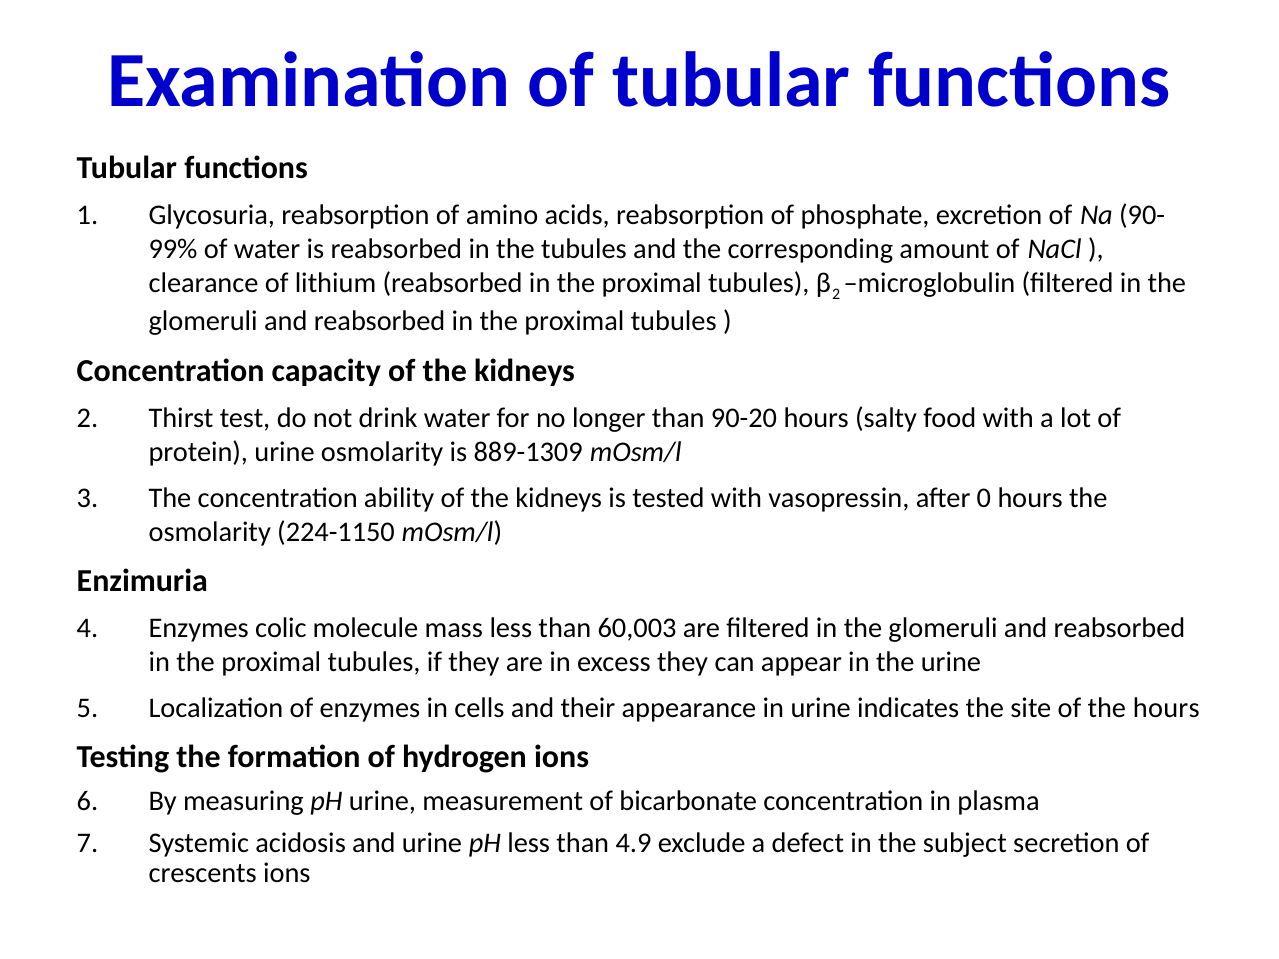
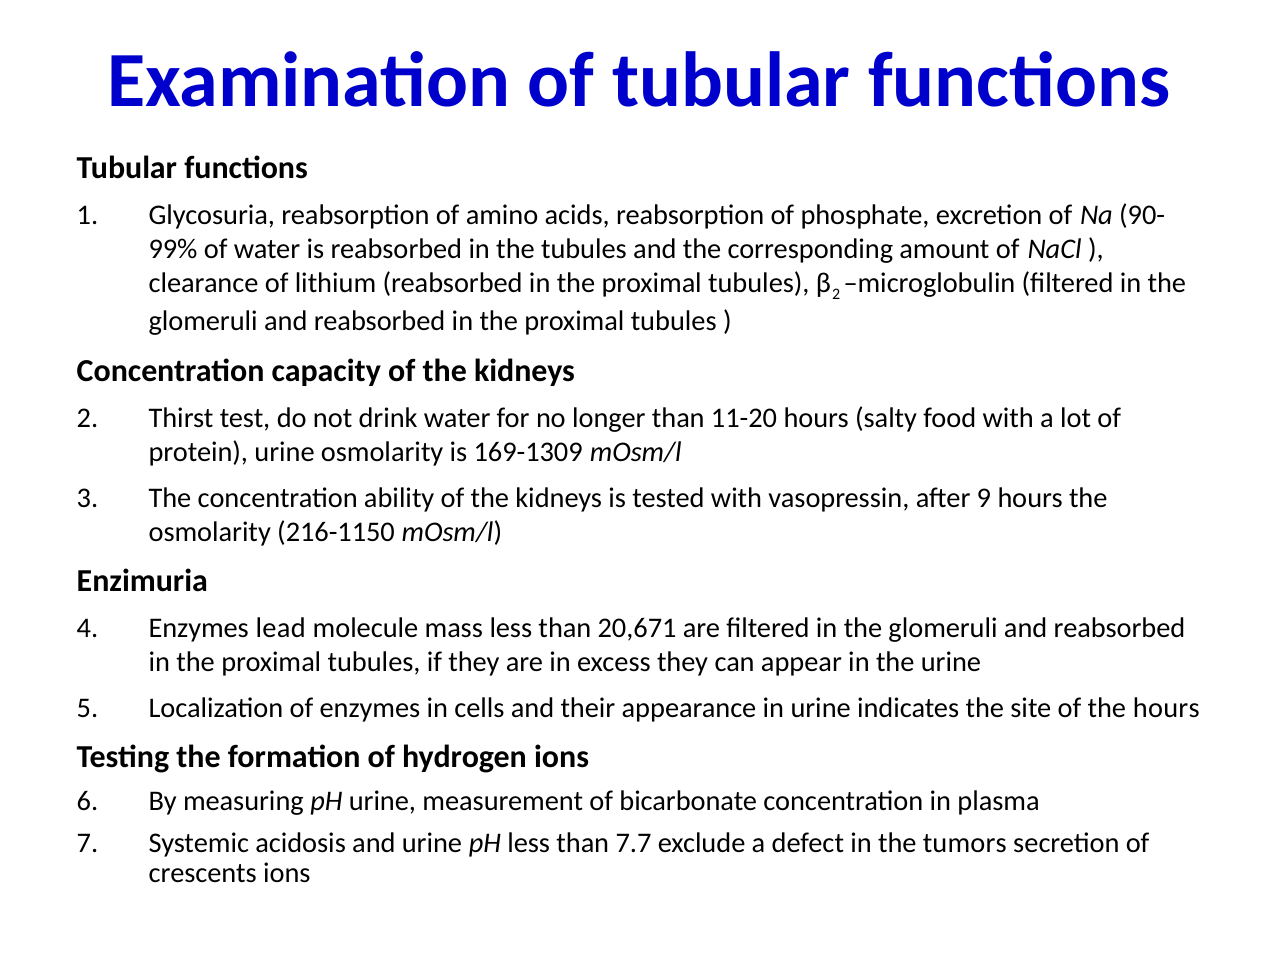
90-20: 90-20 -> 11-20
889-1309: 889-1309 -> 169-1309
0: 0 -> 9
224-1150: 224-1150 -> 216-1150
colic: colic -> lead
60,003: 60,003 -> 20,671
4.9: 4.9 -> 7.7
subject: subject -> tumors
